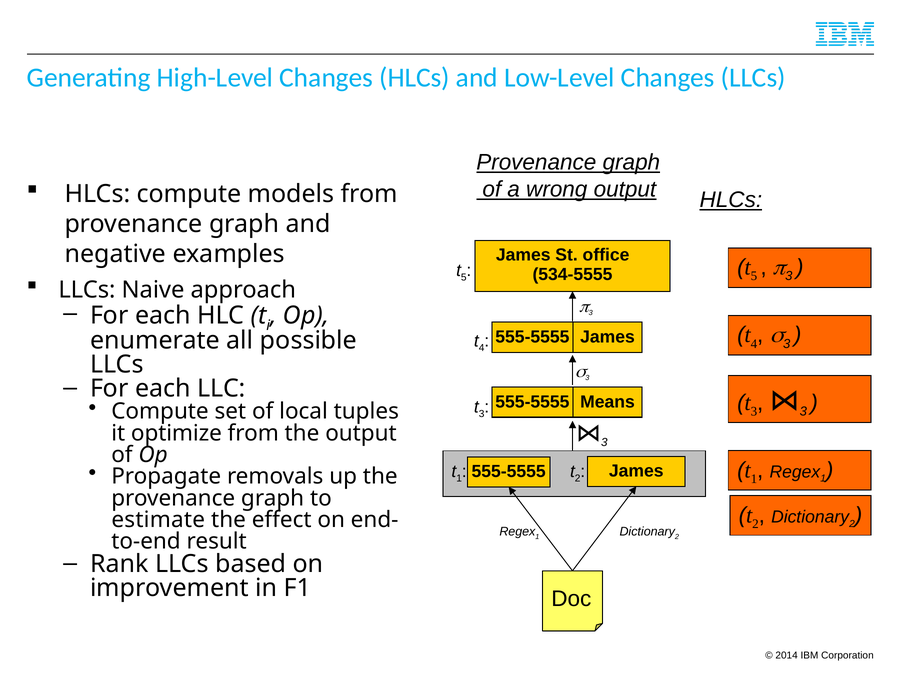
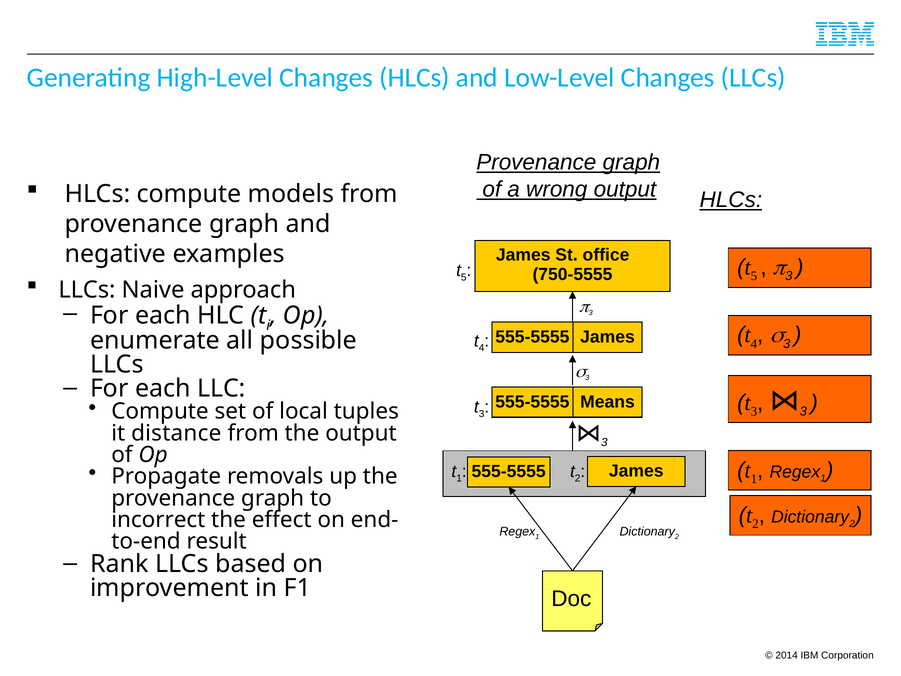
534-5555: 534-5555 -> 750-5555
optimize: optimize -> distance
estimate: estimate -> incorrect
